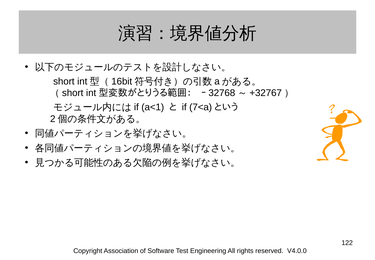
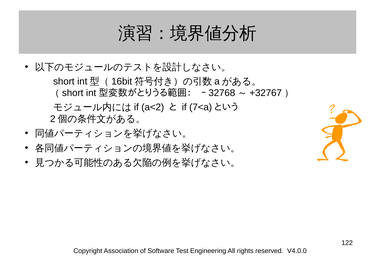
a<1: a<1 -> a<2
